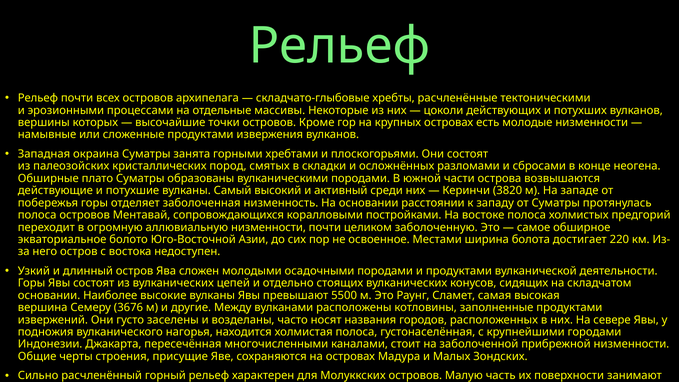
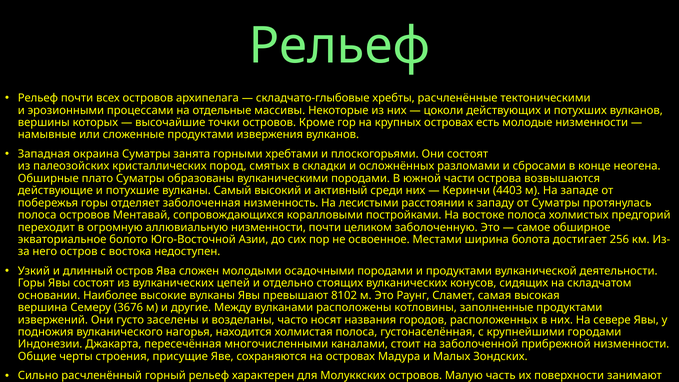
3820: 3820 -> 4403
На основании: основании -> лесистыми
220: 220 -> 256
5500: 5500 -> 8102
